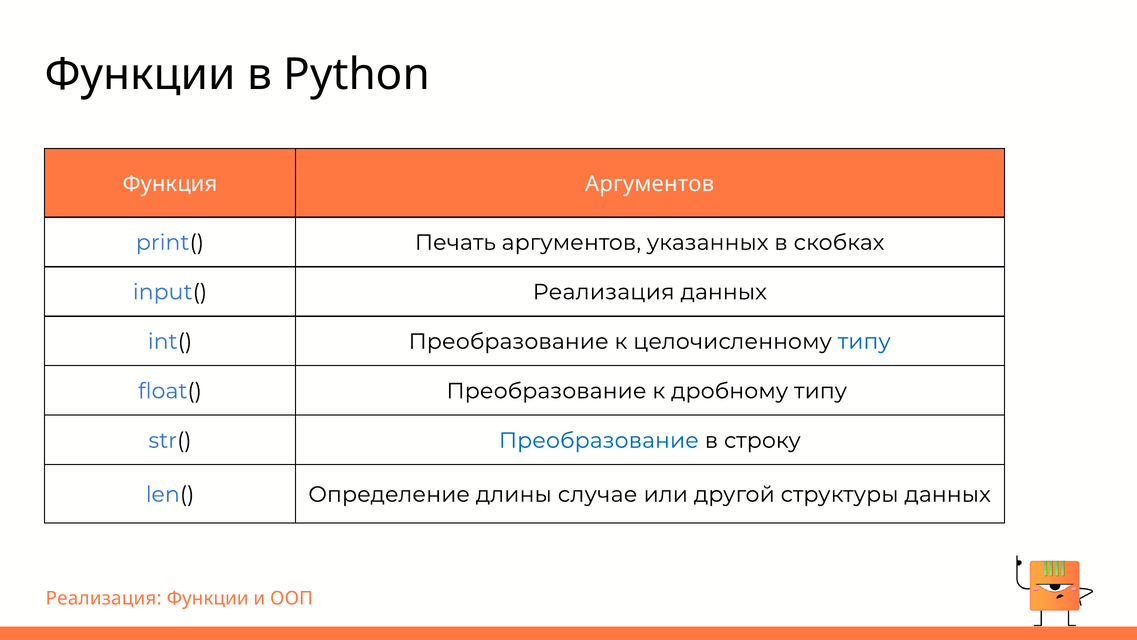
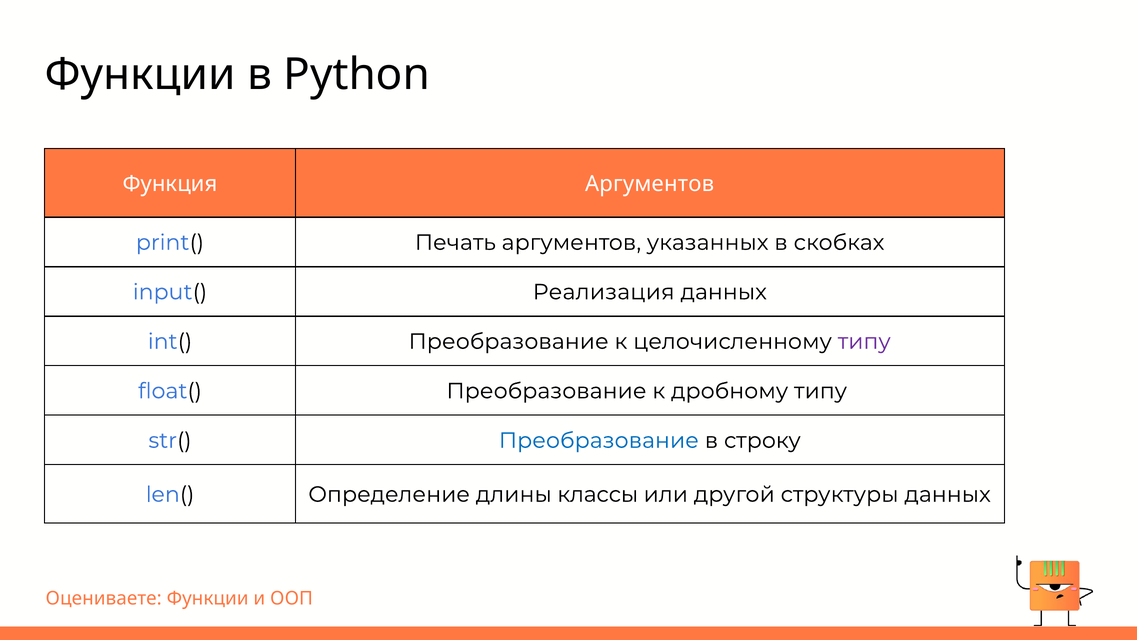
типу at (864, 341) colour: blue -> purple
случае: случае -> классы
Реализация at (104, 598): Реализация -> Оцениваете
